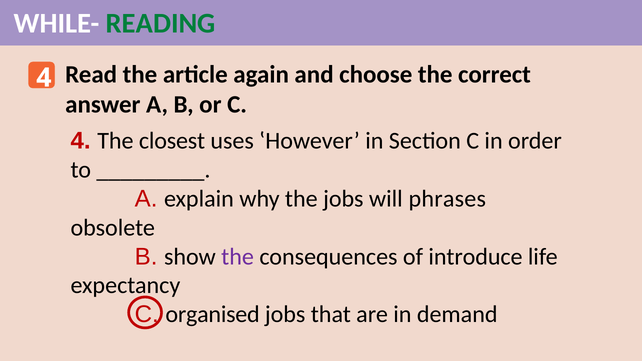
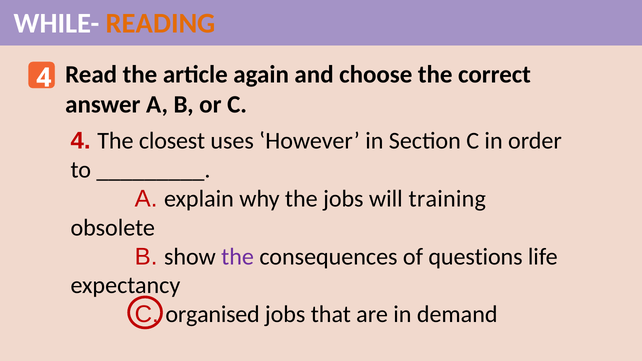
READING colour: green -> orange
phrases: phrases -> training
introduce: introduce -> questions
